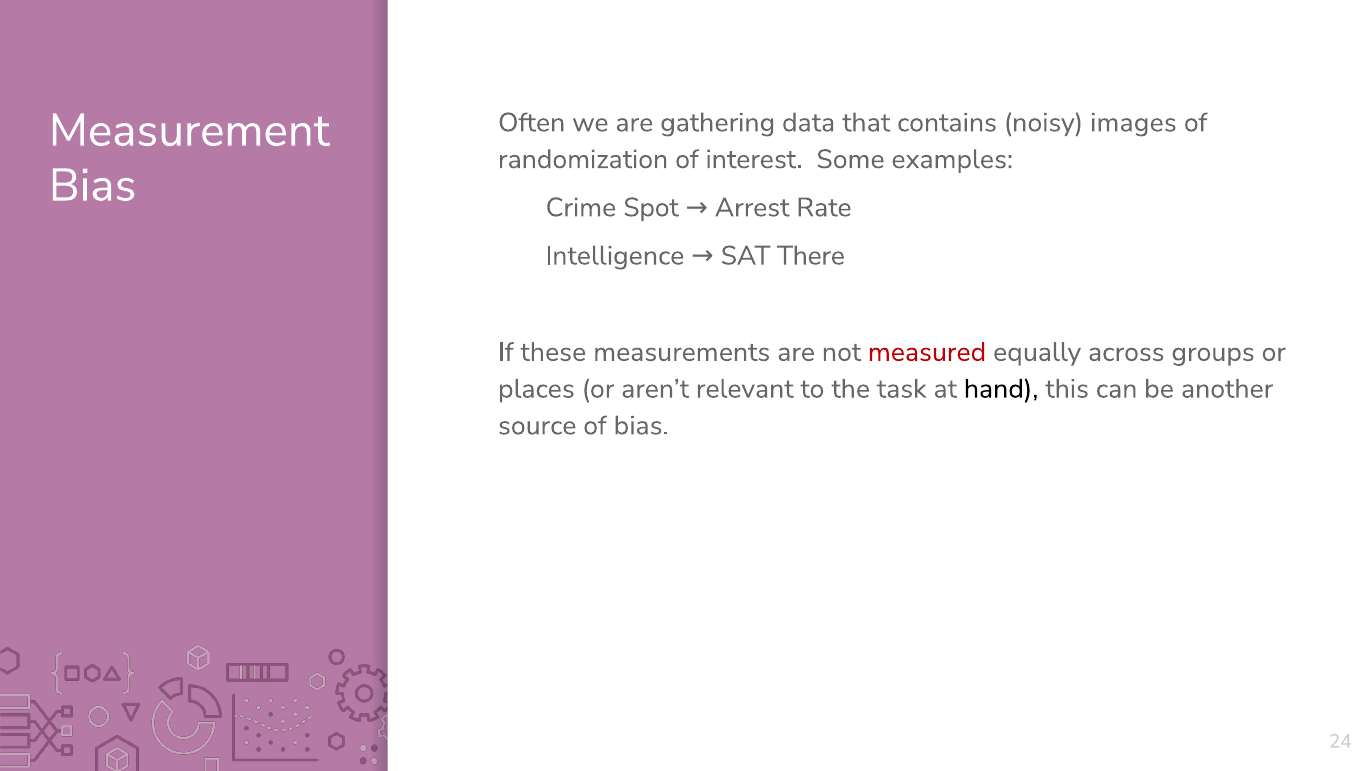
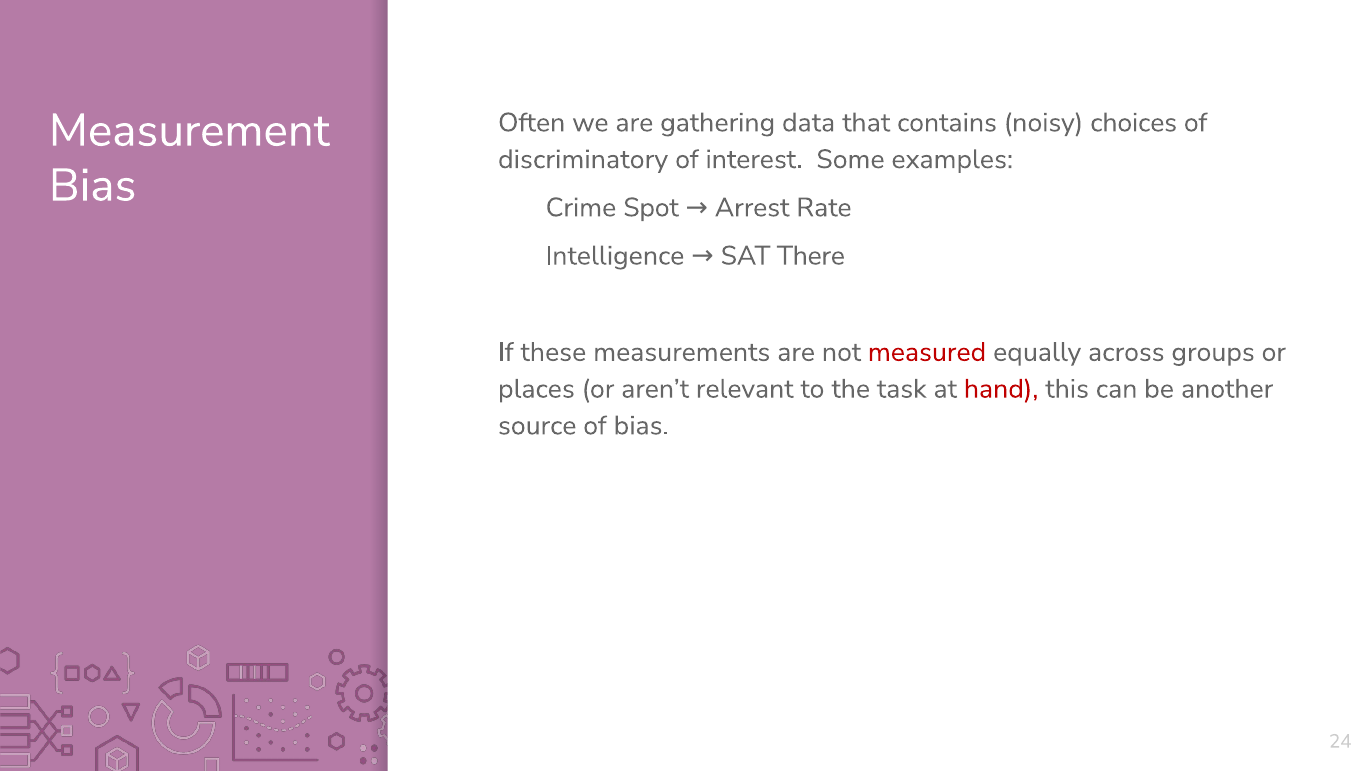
images: images -> choices
randomization: randomization -> discriminatory
hand colour: black -> red
